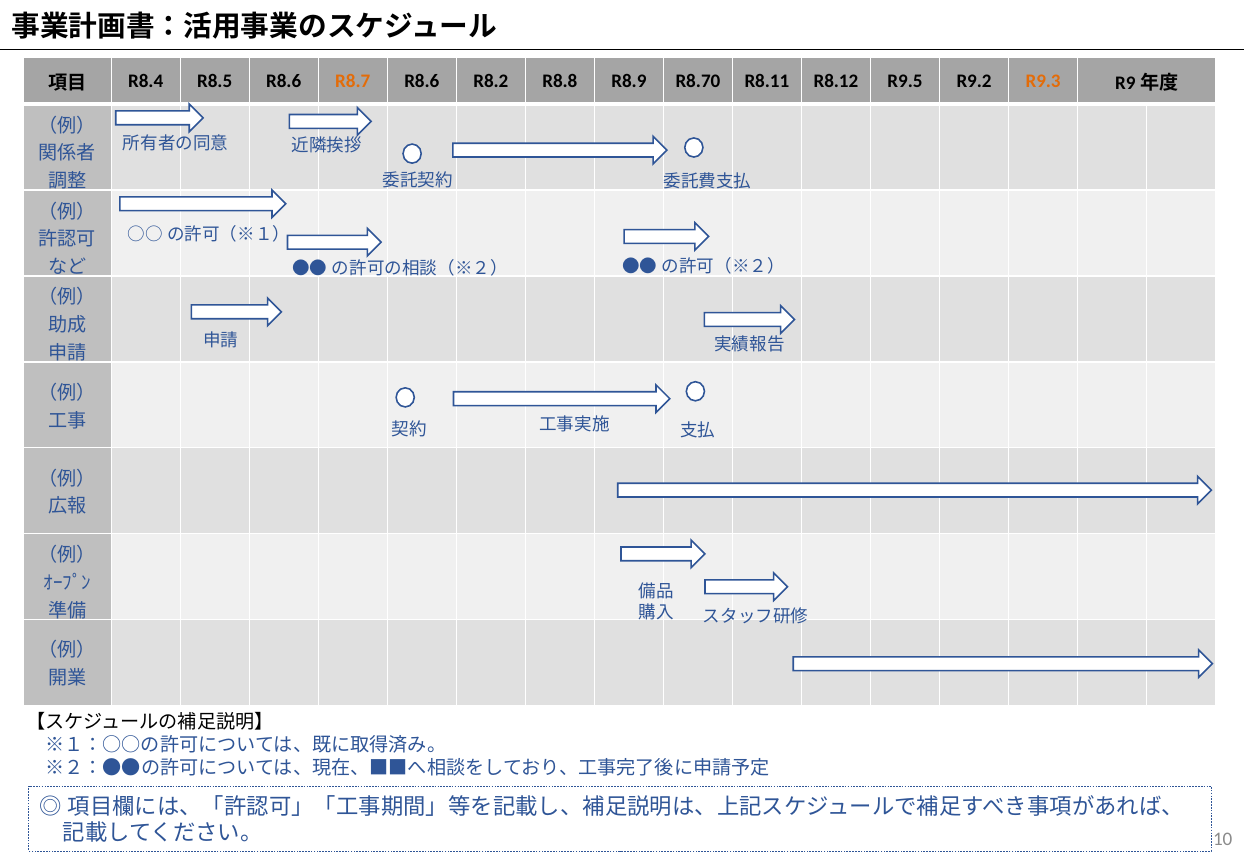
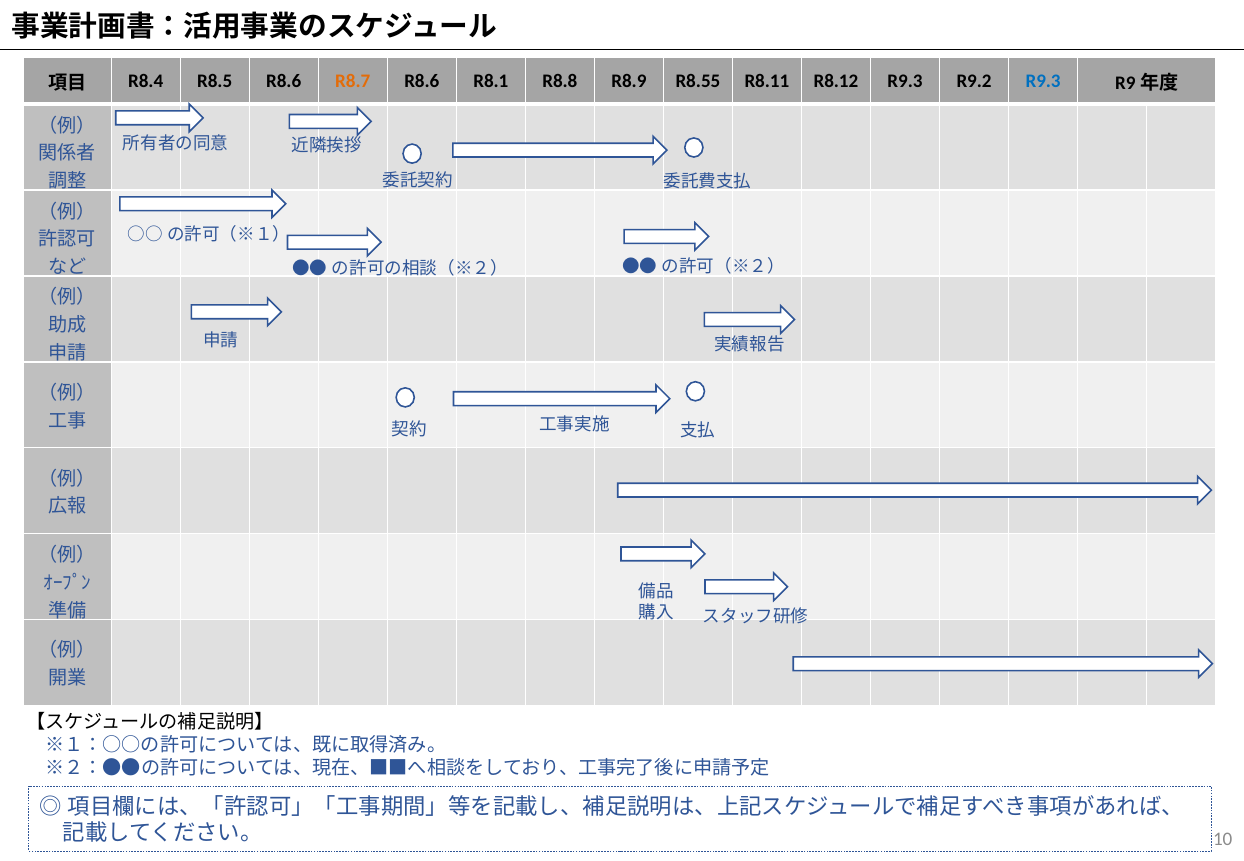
R8.2: R8.2 -> R8.1
R8.70: R8.70 -> R8.55
R8.12 R9.5: R9.5 -> R9.3
R9.3 at (1043, 81) colour: orange -> blue
